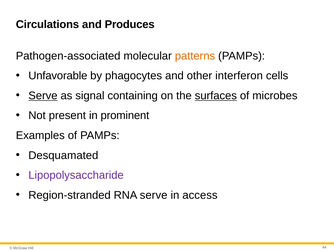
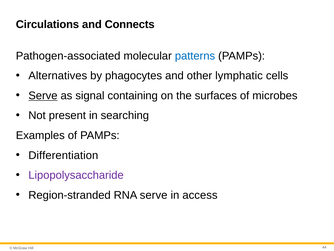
Produces: Produces -> Connects
patterns colour: orange -> blue
Unfavorable: Unfavorable -> Alternatives
interferon: interferon -> lymphatic
surfaces underline: present -> none
prominent: prominent -> searching
Desquamated: Desquamated -> Differentiation
